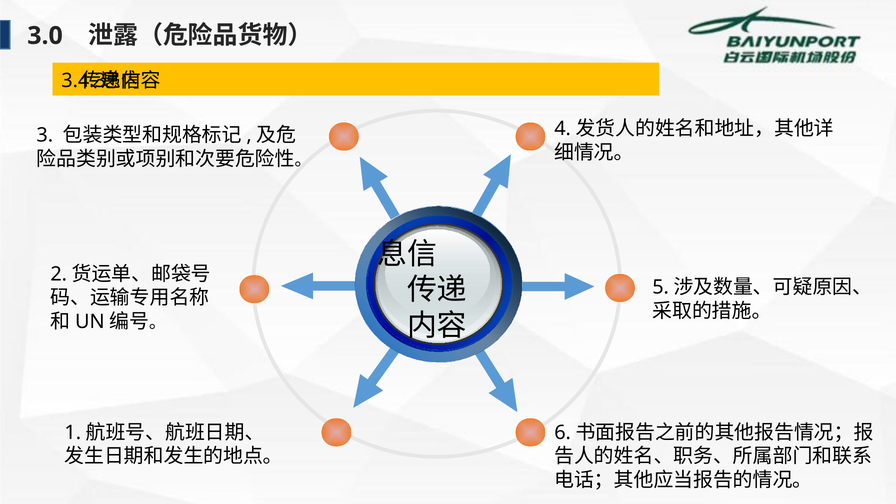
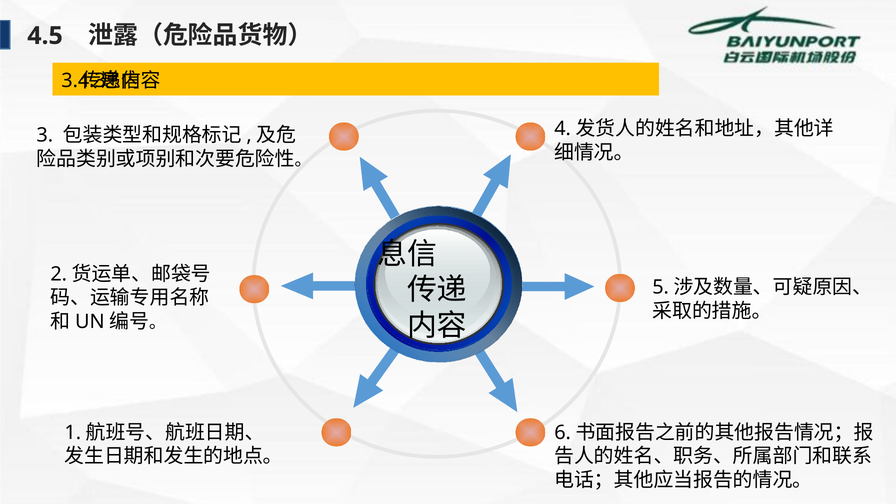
3.0: 3.0 -> 4.5
